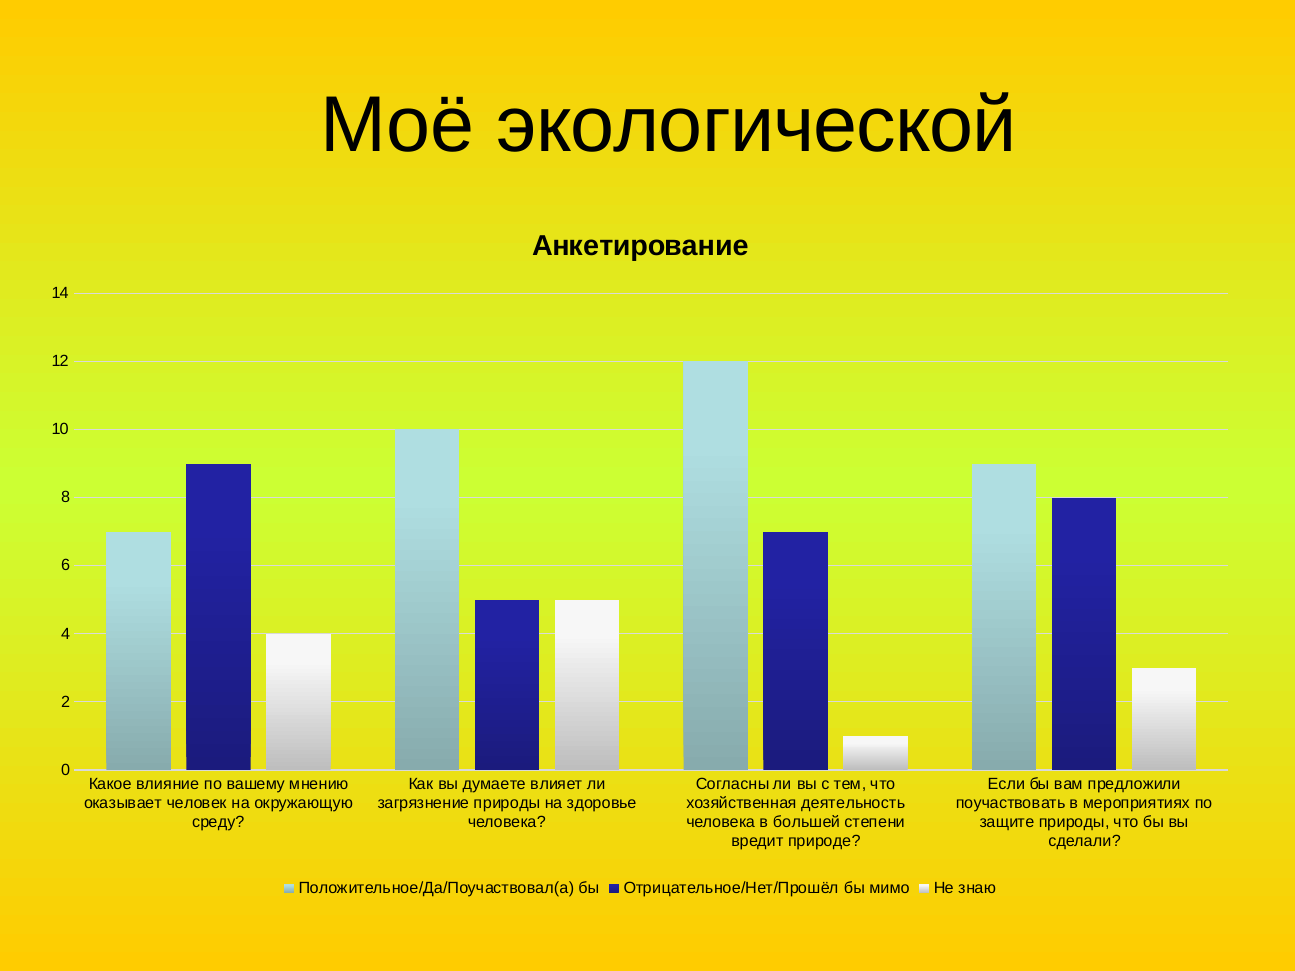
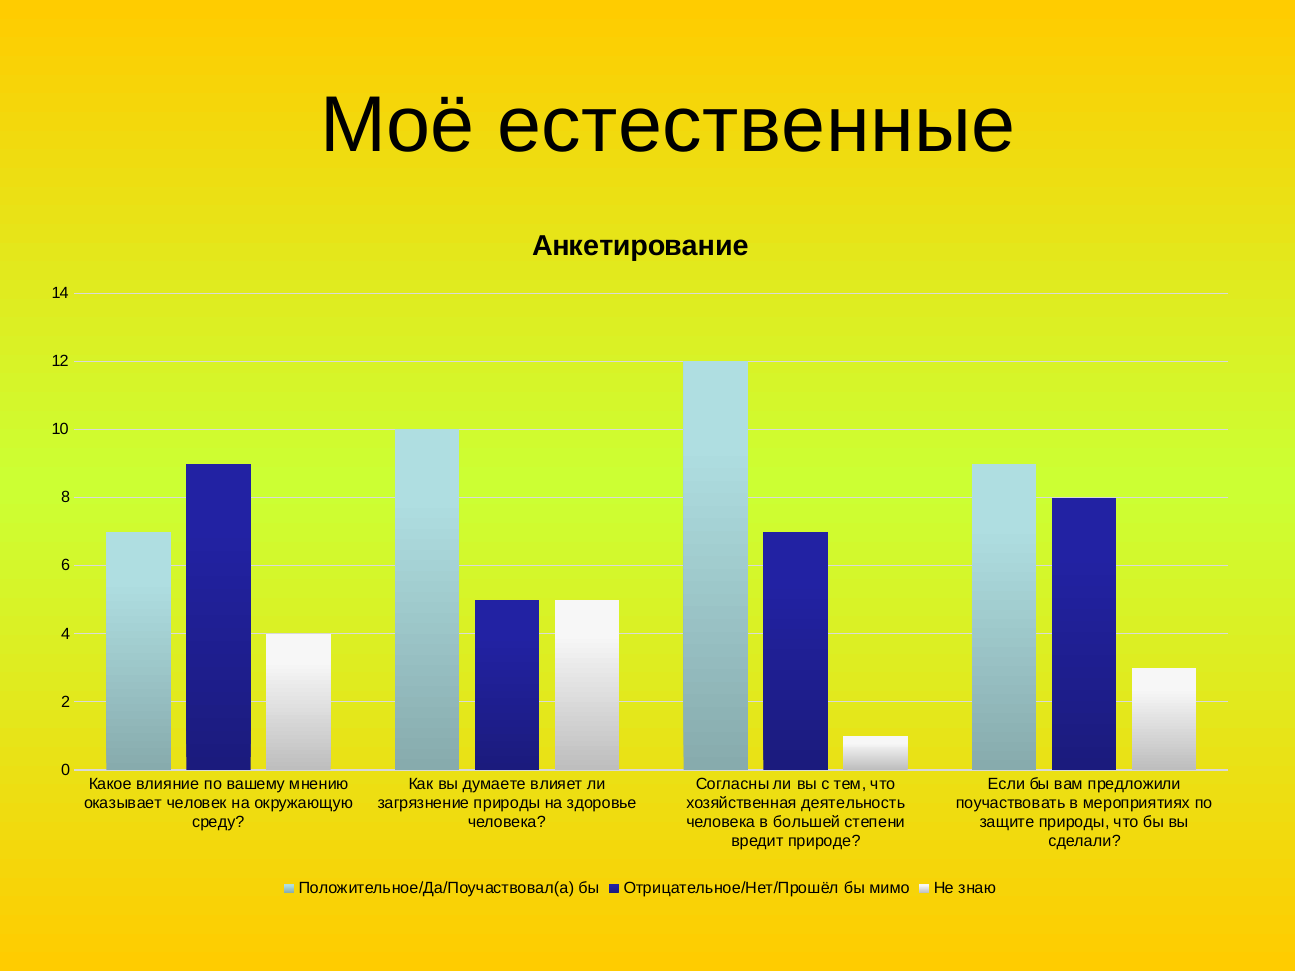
экологической: экологической -> естественные
